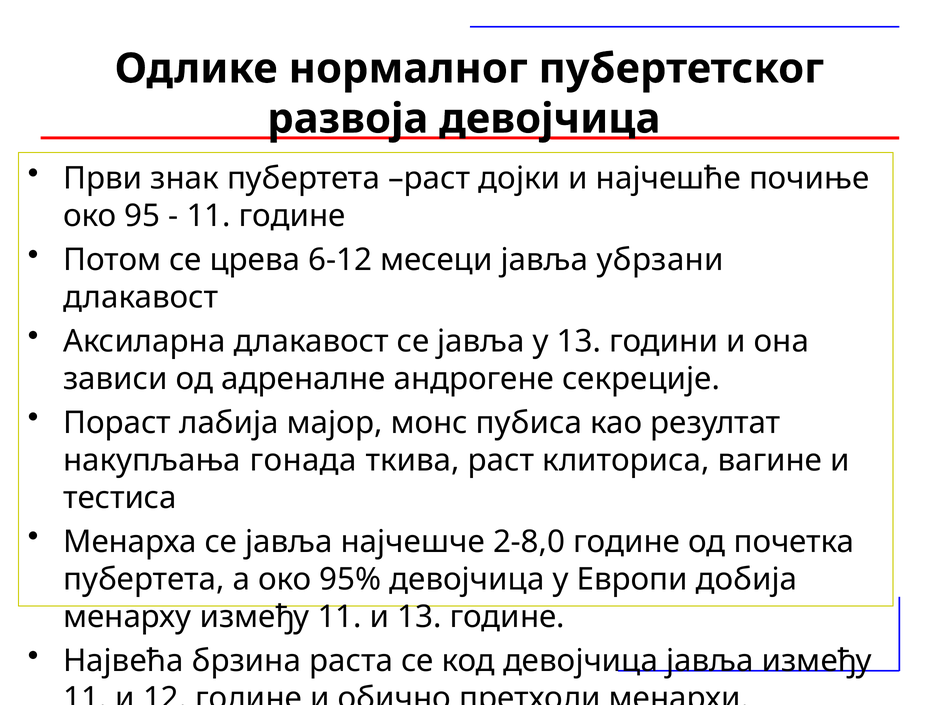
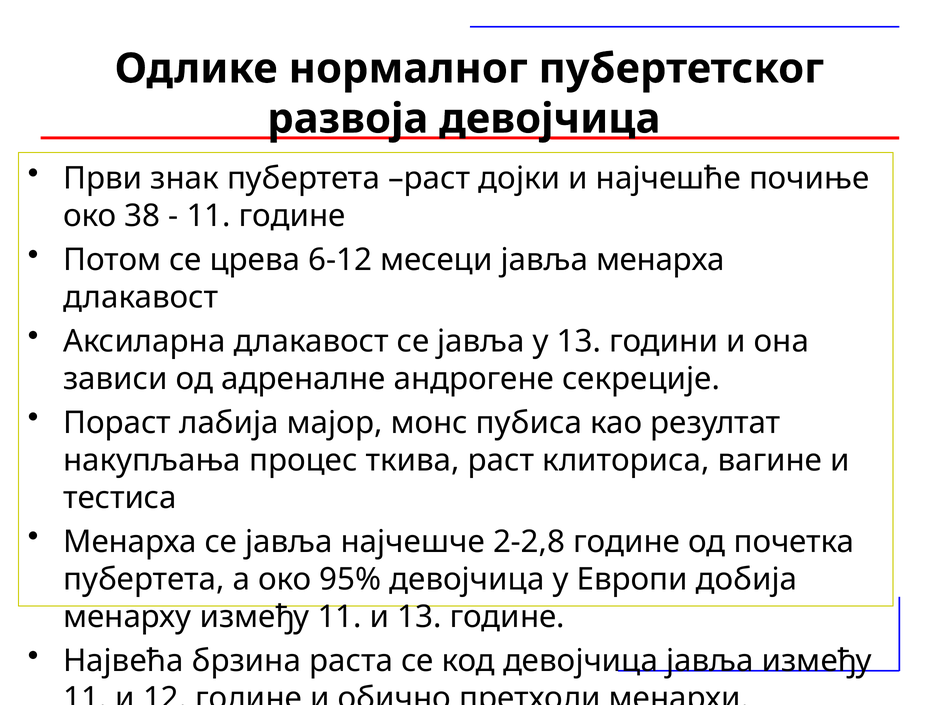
95: 95 -> 38
јавља убрзани: убрзани -> менарха
гонада: гонада -> процес
2-8,0: 2-8,0 -> 2-2,8
